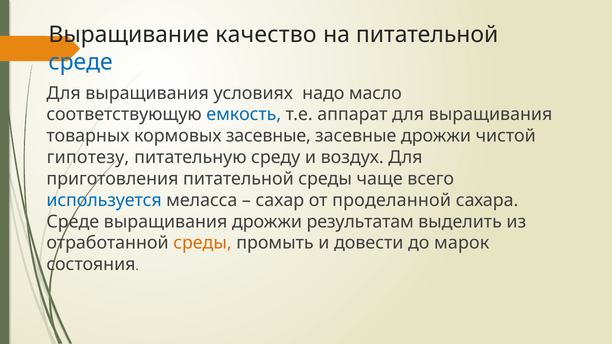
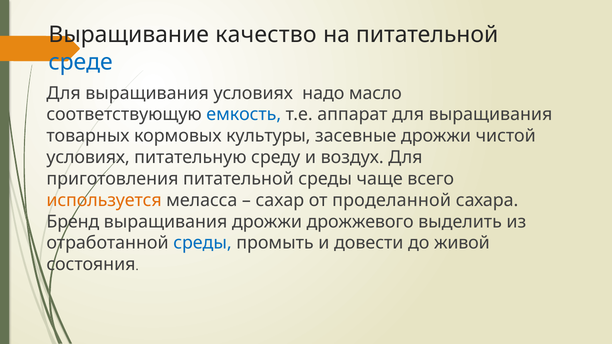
кормовых засевные: засевные -> культуры
гипотезу at (88, 157): гипотезу -> условиях
используется colour: blue -> orange
Среде at (73, 222): Среде -> Бренд
результатам: результатам -> дрожжевого
среды at (202, 243) colour: orange -> blue
марок: марок -> живой
